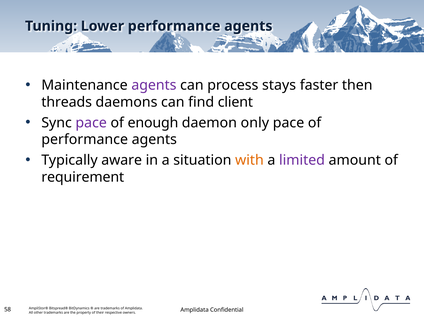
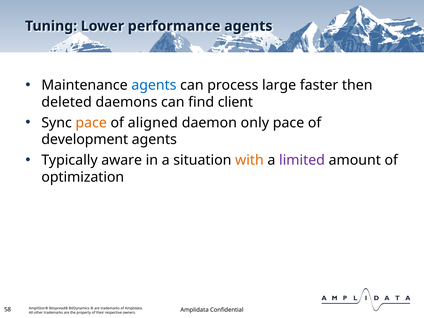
agents at (154, 85) colour: purple -> blue
stays: stays -> large
threads: threads -> deleted
pace at (91, 123) colour: purple -> orange
enough: enough -> aligned
performance at (85, 140): performance -> development
requirement: requirement -> optimization
